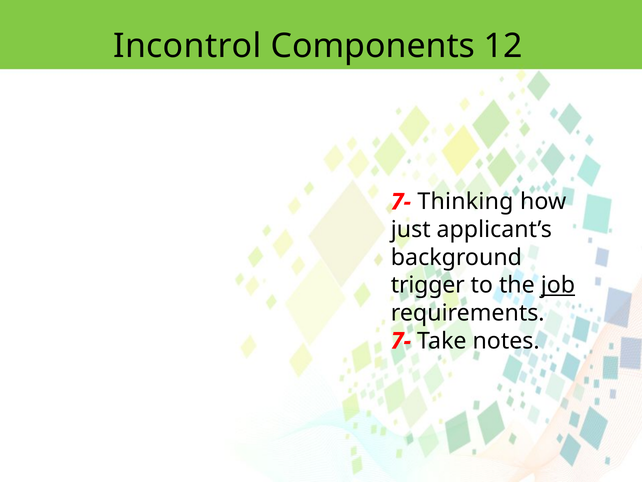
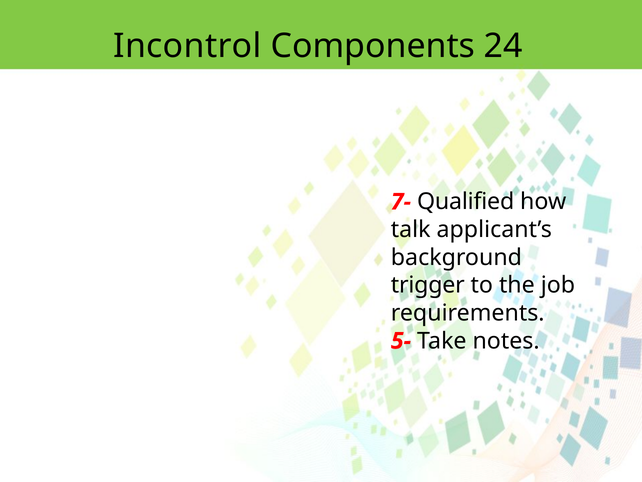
12: 12 -> 24
Thinking: Thinking -> Qualified
just: just -> talk
job underline: present -> none
7- at (401, 341): 7- -> 5-
